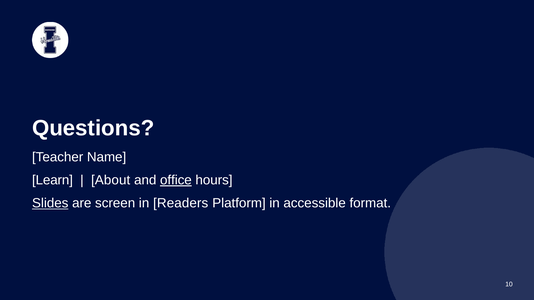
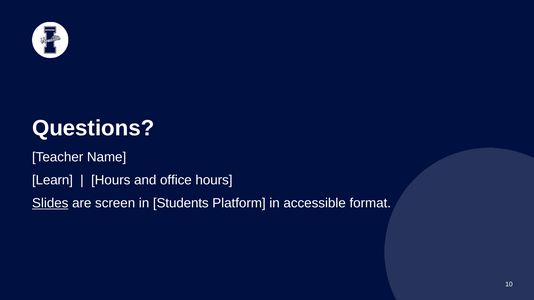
About at (111, 180): About -> Hours
office underline: present -> none
Readers: Readers -> Students
